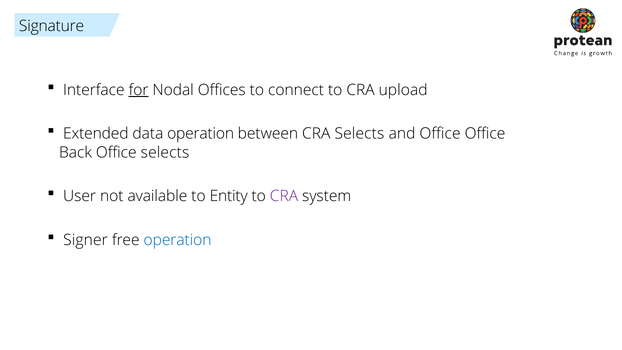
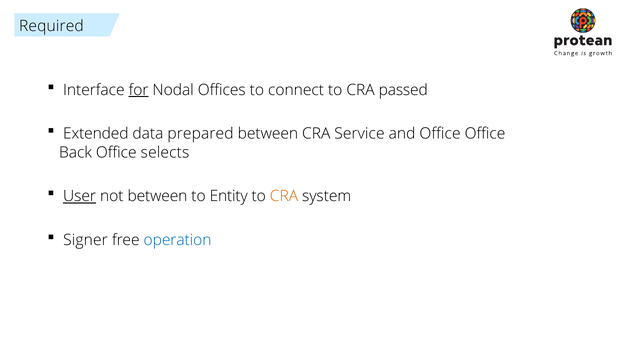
Signature: Signature -> Required
upload: upload -> passed
data operation: operation -> prepared
CRA Selects: Selects -> Service
User underline: none -> present
not available: available -> between
CRA at (284, 196) colour: purple -> orange
